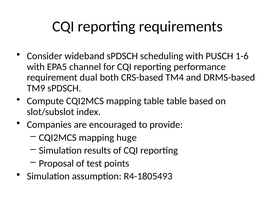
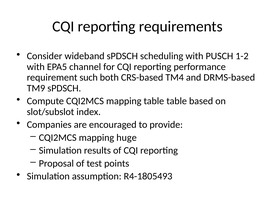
1-6: 1-6 -> 1-2
dual: dual -> such
